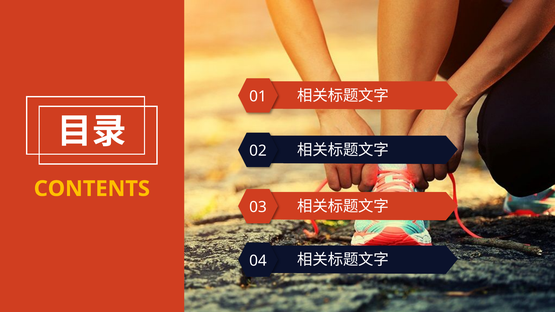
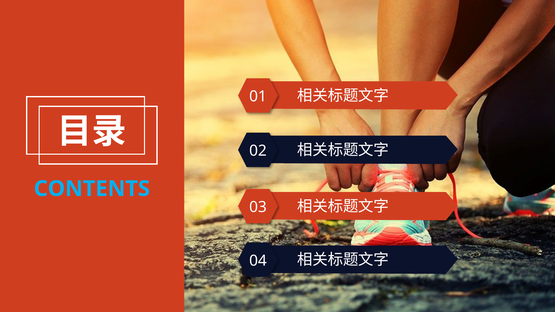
CONTENTS colour: yellow -> light blue
